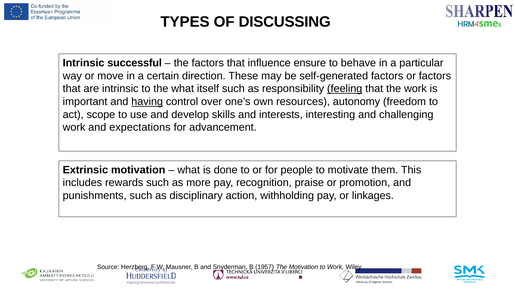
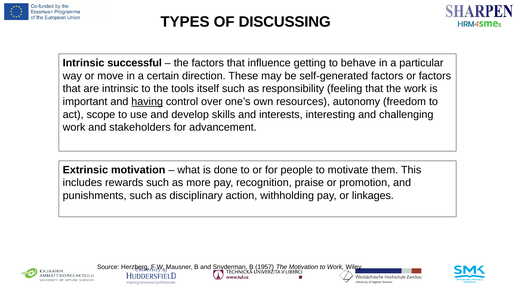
ensure: ensure -> getting
the what: what -> tools
feeling underline: present -> none
expectations: expectations -> stakeholders
